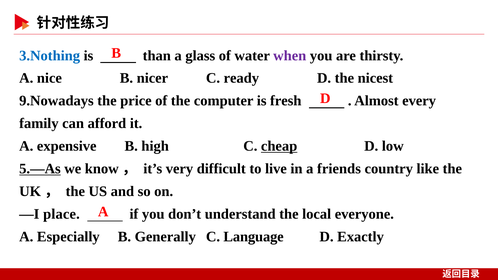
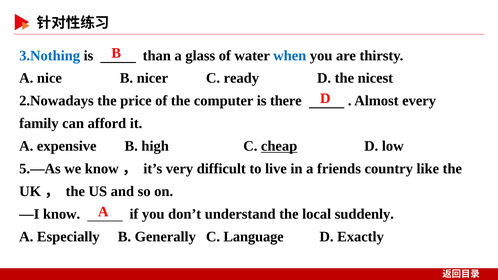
when colour: purple -> blue
9.Nowadays: 9.Nowadays -> 2.Nowadays
fresh: fresh -> there
5.—As underline: present -> none
—I place: place -> know
everyone: everyone -> suddenly
